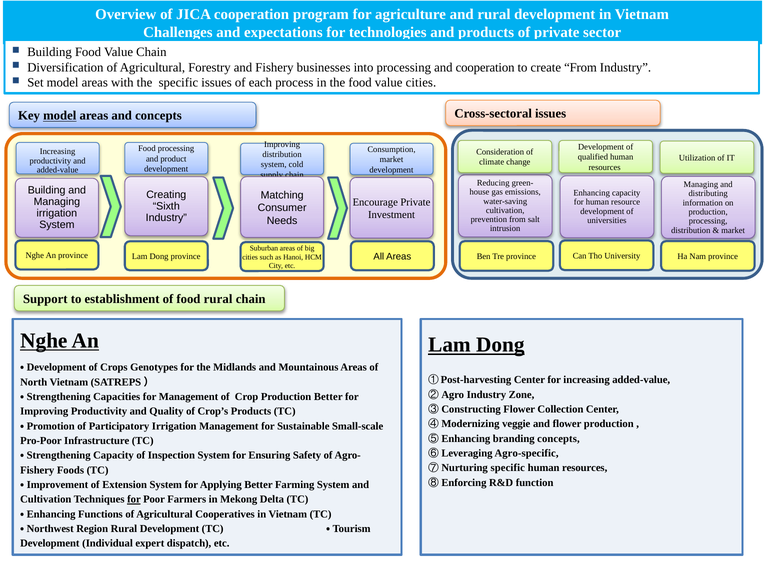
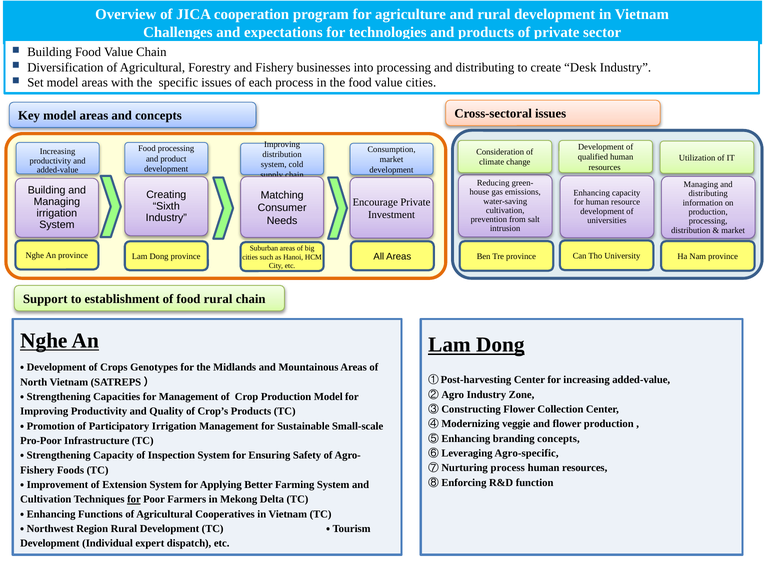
processing and cooperation: cooperation -> distributing
create From: From -> Desk
model at (60, 116) underline: present -> none
Production Better: Better -> Model
specific at (508, 468): specific -> process
